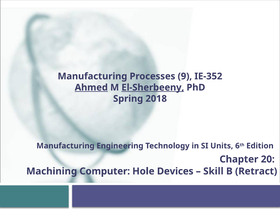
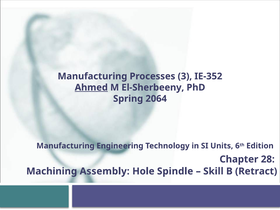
9: 9 -> 3
El-Sherbeeny underline: present -> none
2018: 2018 -> 2064
20: 20 -> 28
Computer: Computer -> Assembly
Devices: Devices -> Spindle
